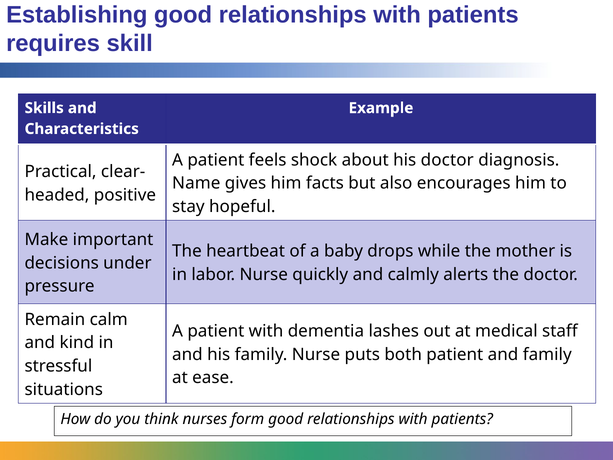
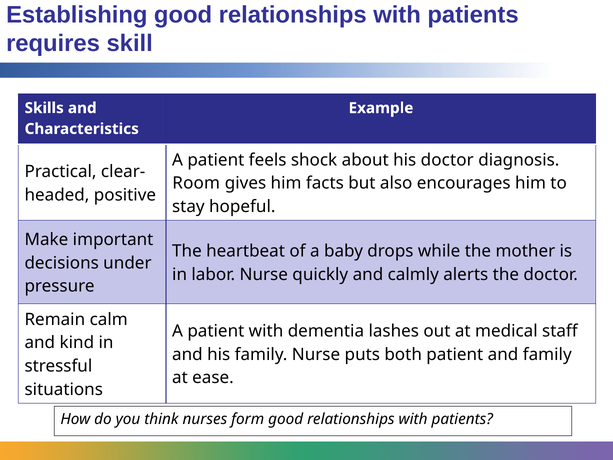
Name: Name -> Room
